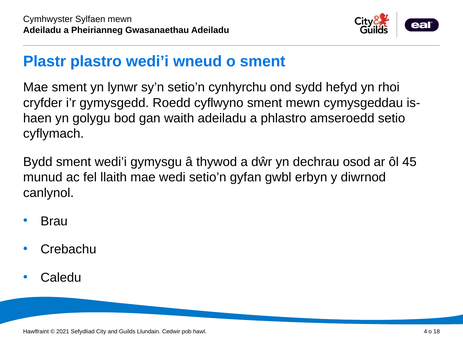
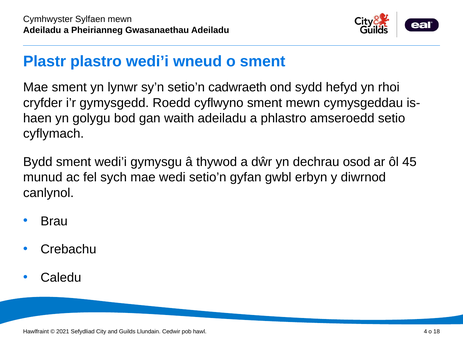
cynhyrchu: cynhyrchu -> cadwraeth
llaith: llaith -> sych
